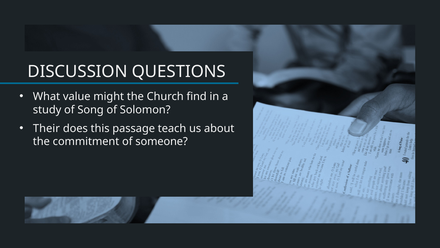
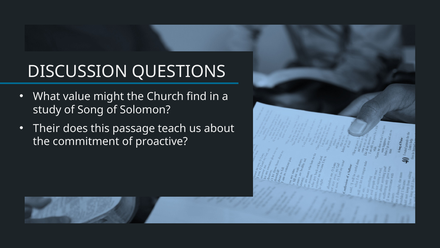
someone: someone -> proactive
